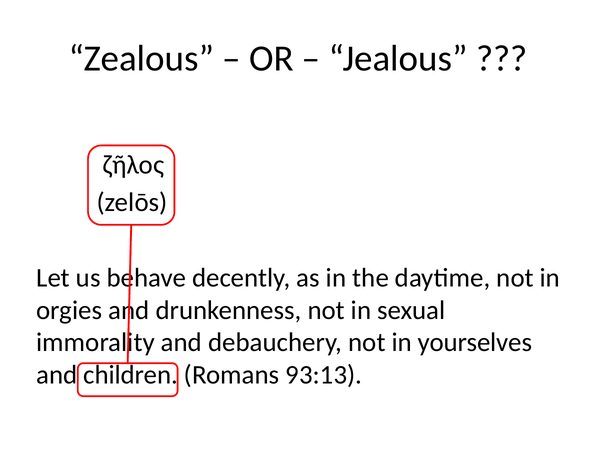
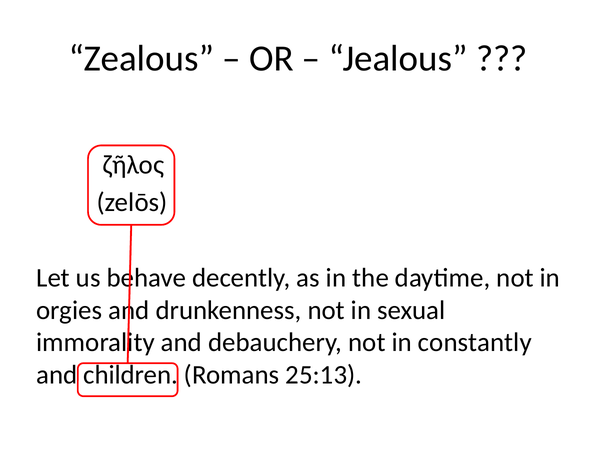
yourselves: yourselves -> constantly
93:13: 93:13 -> 25:13
